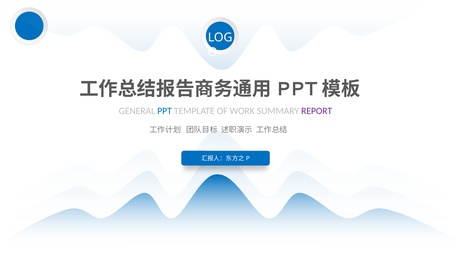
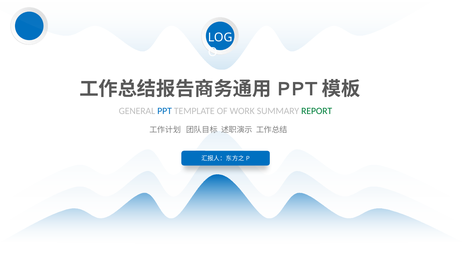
REPORT colour: purple -> green
